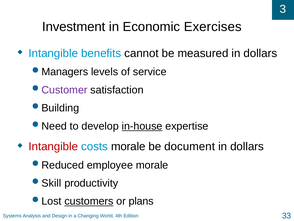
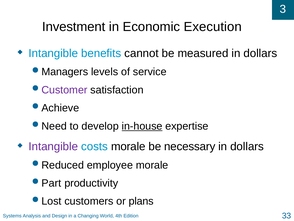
Exercises: Exercises -> Execution
Building: Building -> Achieve
Intangible at (53, 146) colour: red -> purple
document: document -> necessary
Skill: Skill -> Part
customers underline: present -> none
